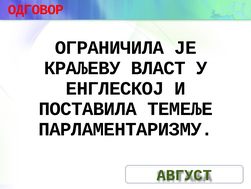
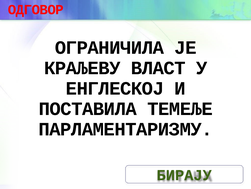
АВГУСТ: АВГУСТ -> БИРАЈУ
